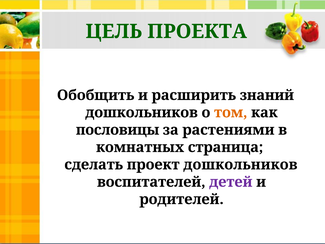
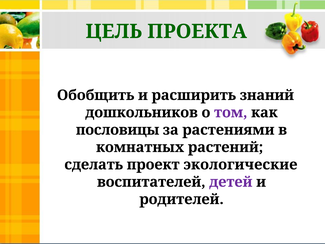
том colour: orange -> purple
страница: страница -> растений
проект дошкольников: дошкольников -> экологические
